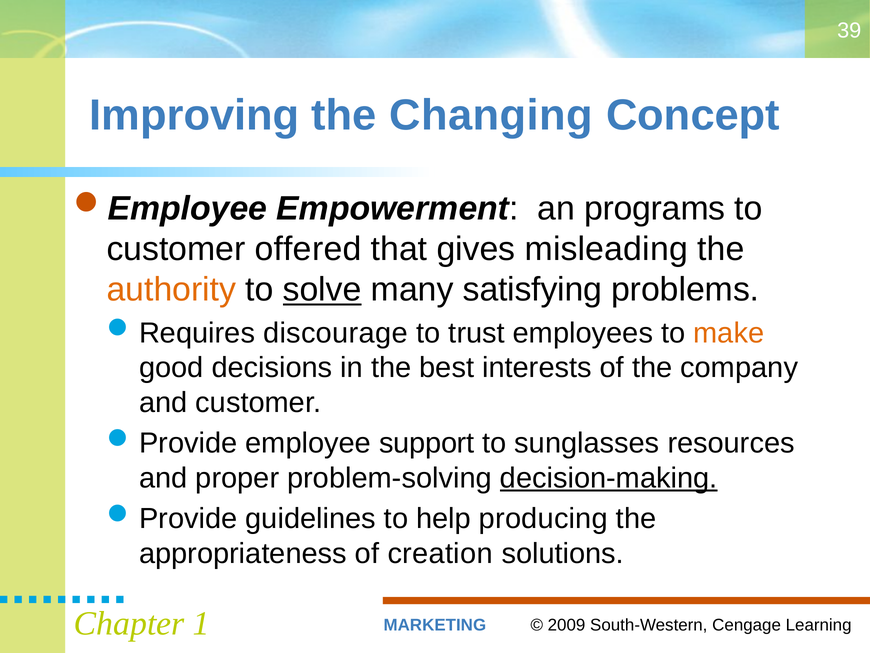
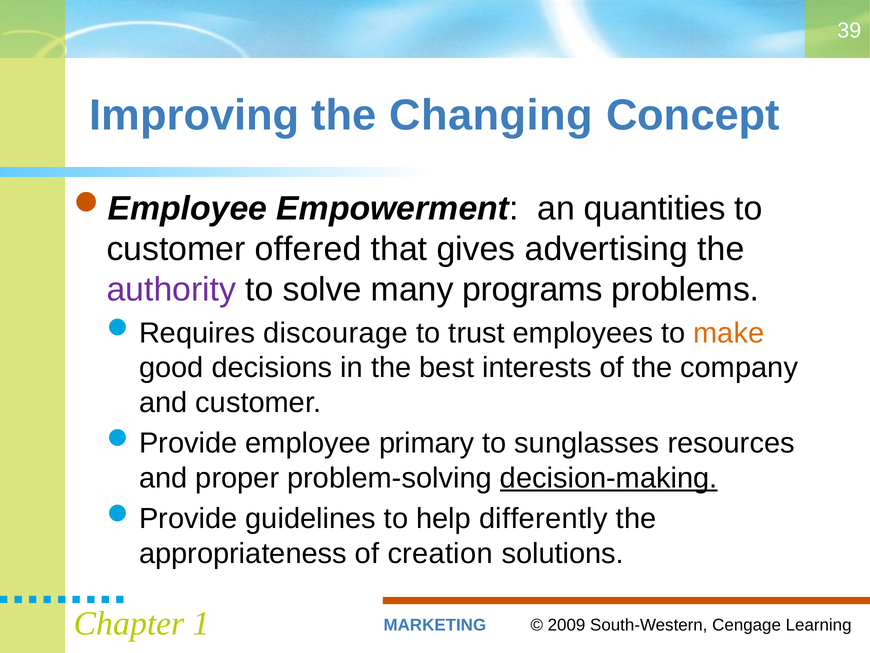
programs: programs -> quantities
misleading: misleading -> advertising
authority colour: orange -> purple
solve underline: present -> none
satisfying: satisfying -> programs
support: support -> primary
producing: producing -> differently
